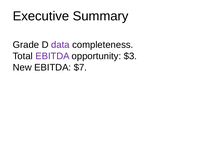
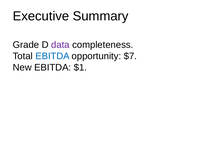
EBITDA at (52, 56) colour: purple -> blue
$3: $3 -> $7
$7: $7 -> $1
